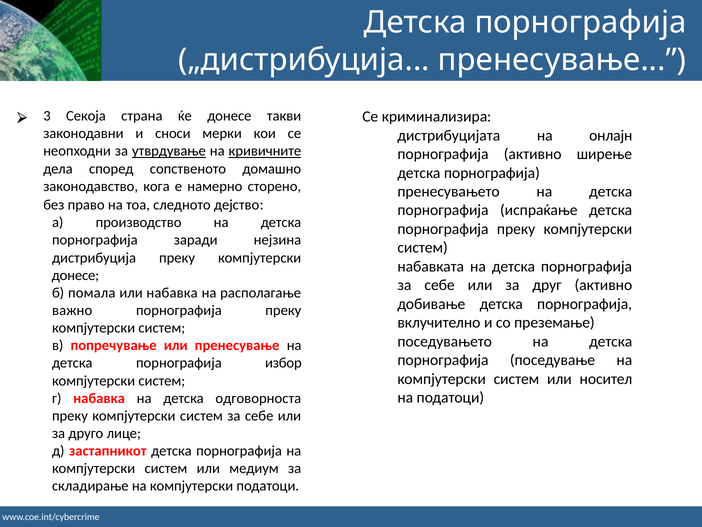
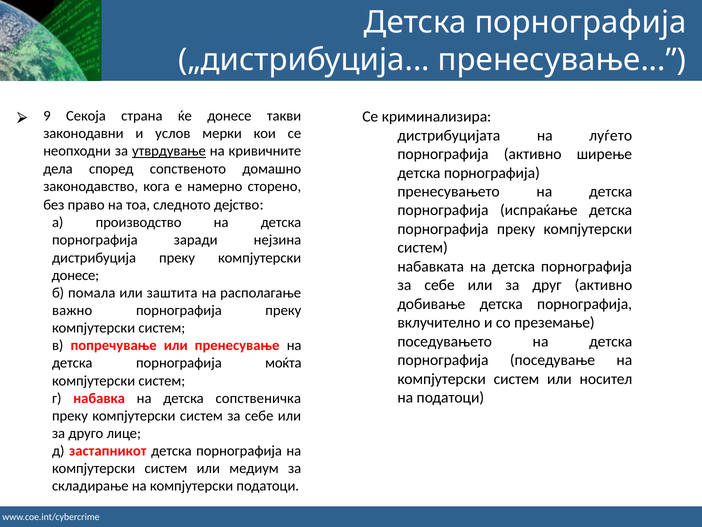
3: 3 -> 9
сноси: сноси -> услов
онлајн: онлајн -> луѓето
кривичните underline: present -> none
или набавка: набавка -> заштита
избор: избор -> моќта
одговорноста: одговорноста -> сопственичка
